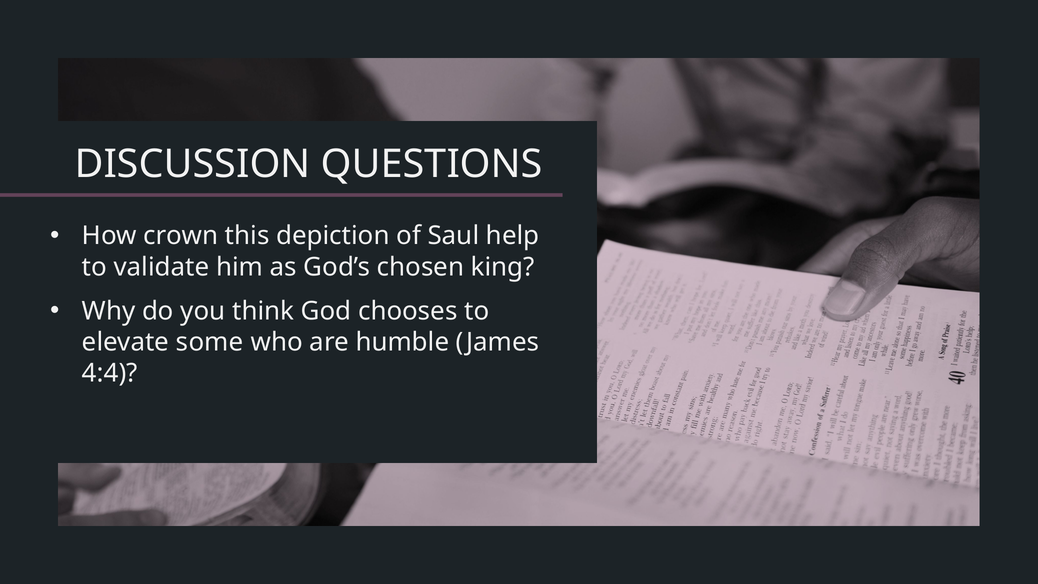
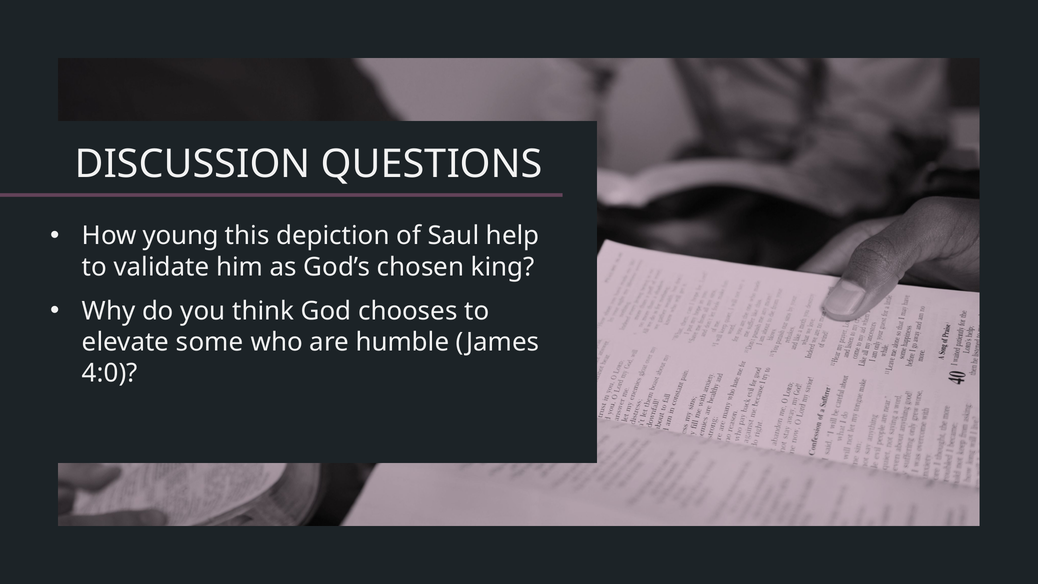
crown: crown -> young
4:4: 4:4 -> 4:0
